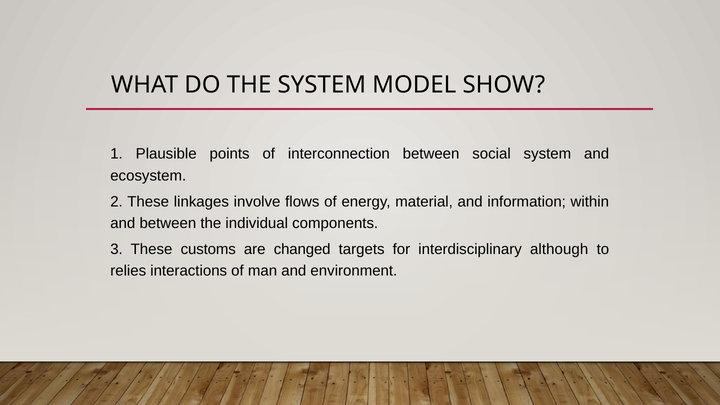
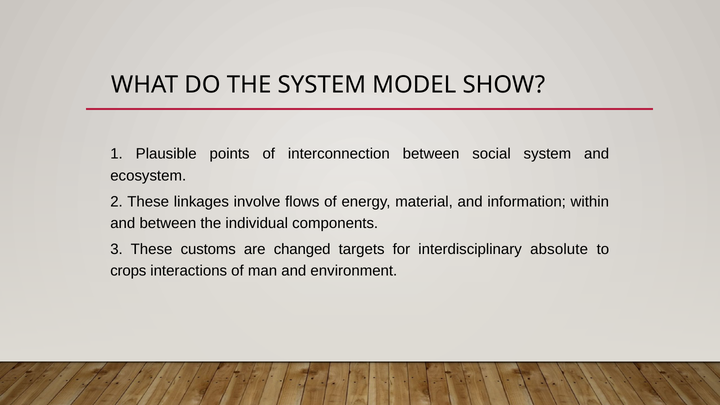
although: although -> absolute
relies: relies -> crops
